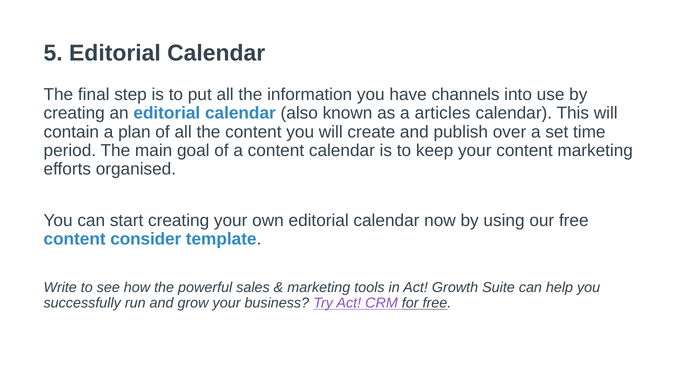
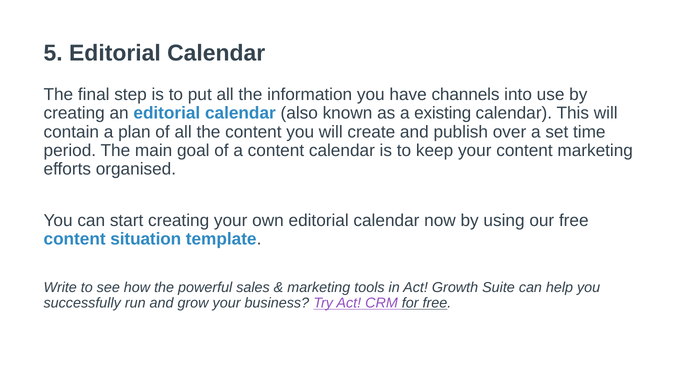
articles: articles -> existing
consider: consider -> situation
